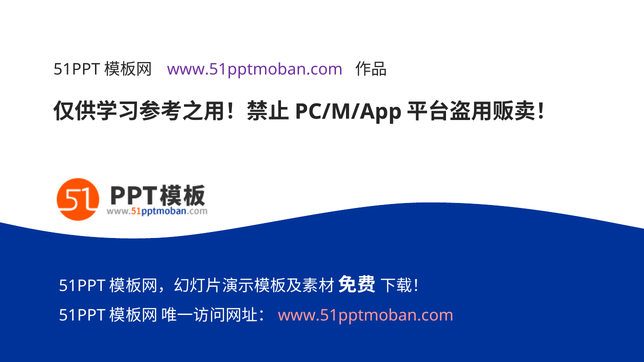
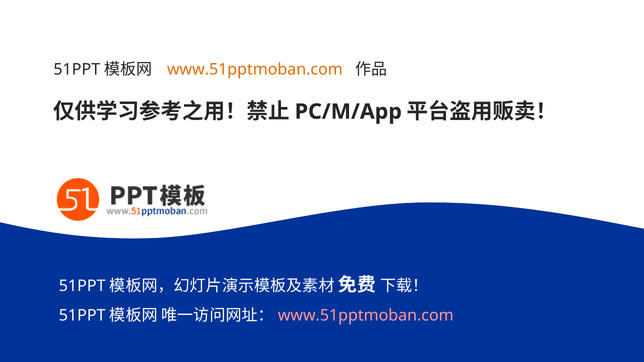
www.51pptmoban.com at (255, 70) colour: purple -> orange
